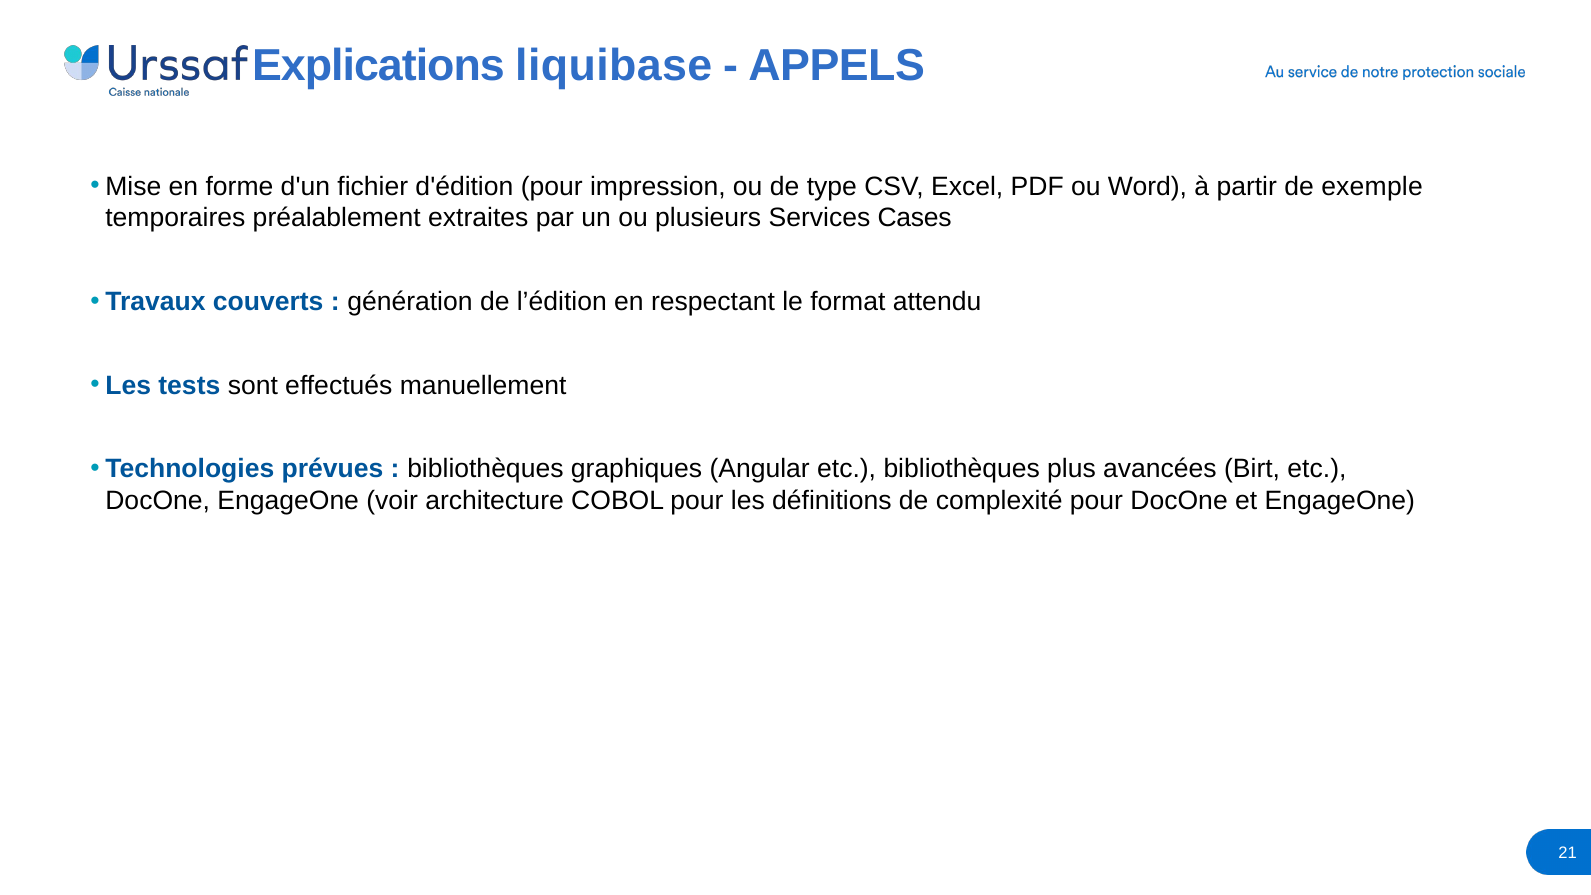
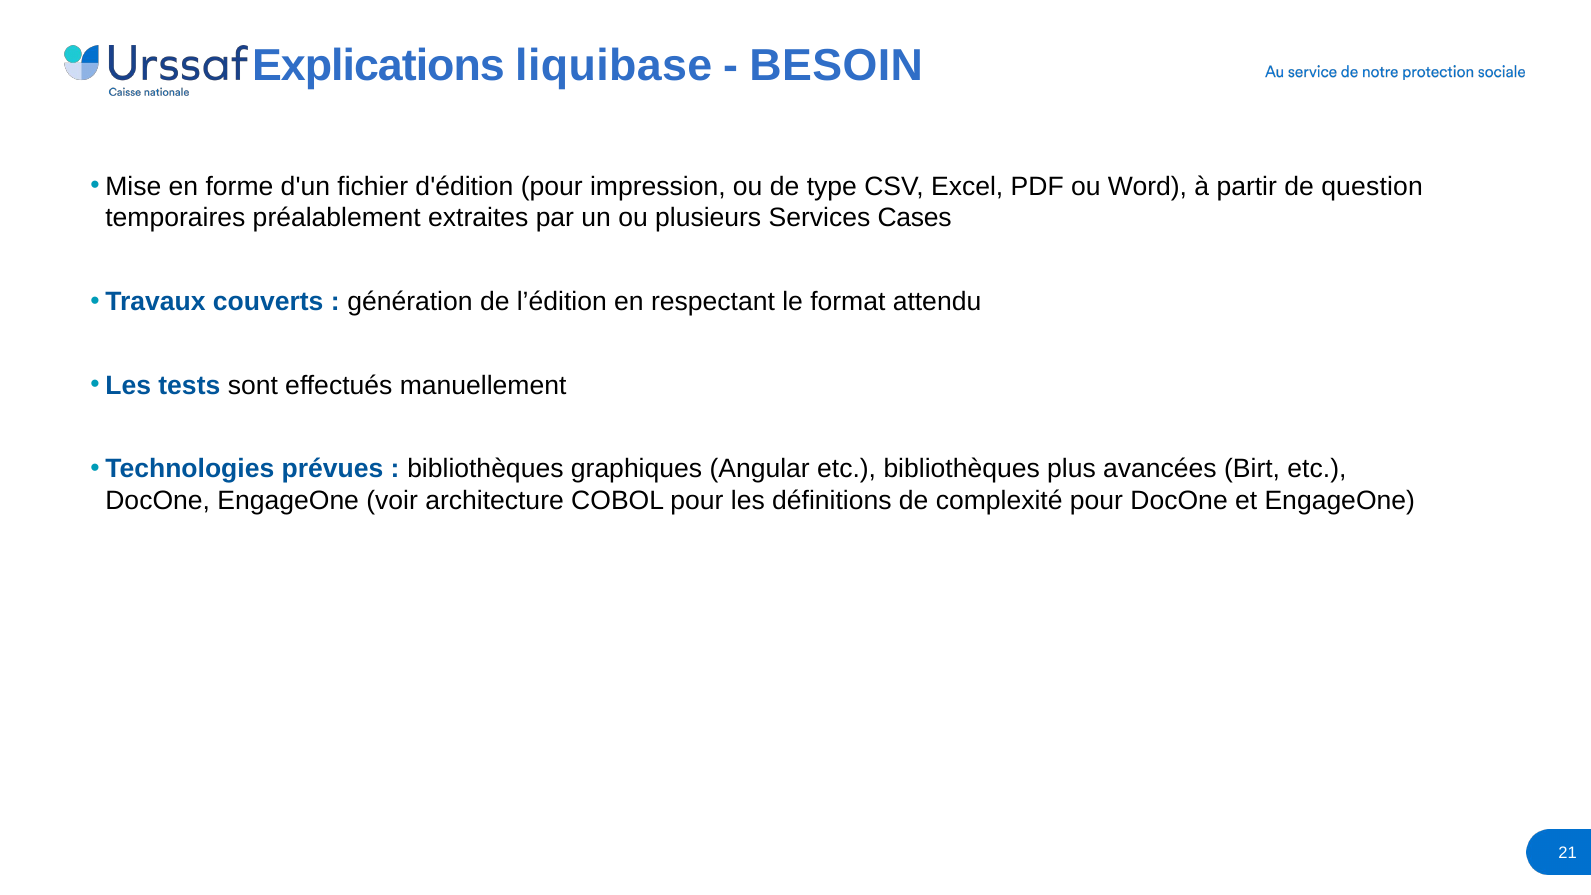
APPELS: APPELS -> BESOIN
exemple: exemple -> question
